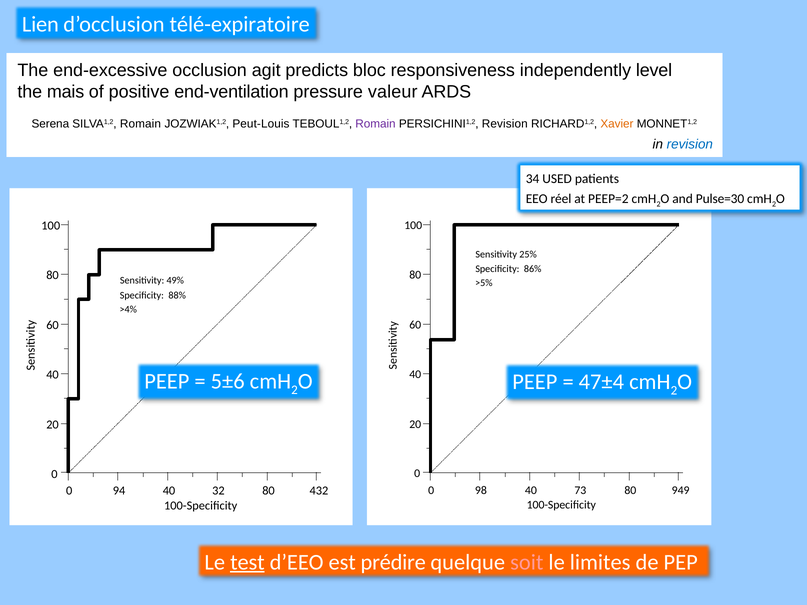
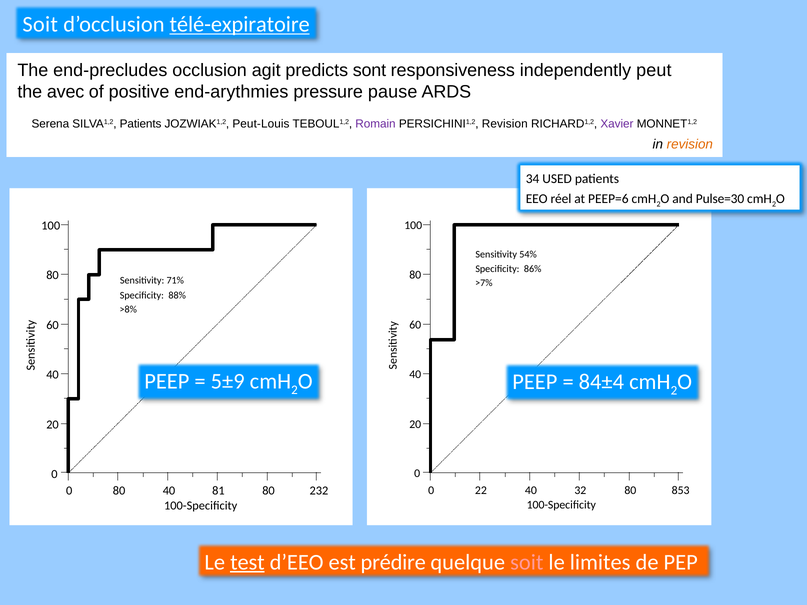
Lien at (40, 24): Lien -> Soit
télé-expiratoire underline: none -> present
end-excessive: end-excessive -> end-precludes
bloc: bloc -> sont
level: level -> peut
mais: mais -> avec
end-ventilation: end-ventilation -> end-arythmies
valeur: valeur -> pause
SILVA1,2 Romain: Romain -> Patients
Xavier colour: orange -> purple
revision at (690, 145) colour: blue -> orange
PEEP=2: PEEP=2 -> PEEP=6
25%: 25% -> 54%
49%: 49% -> 71%
>5%: >5% -> >7%
>4%: >4% -> >8%
5±6: 5±6 -> 5±9
47±4: 47±4 -> 84±4
98: 98 -> 22
73: 73 -> 32
949: 949 -> 853
0 94: 94 -> 80
32: 32 -> 81
432: 432 -> 232
